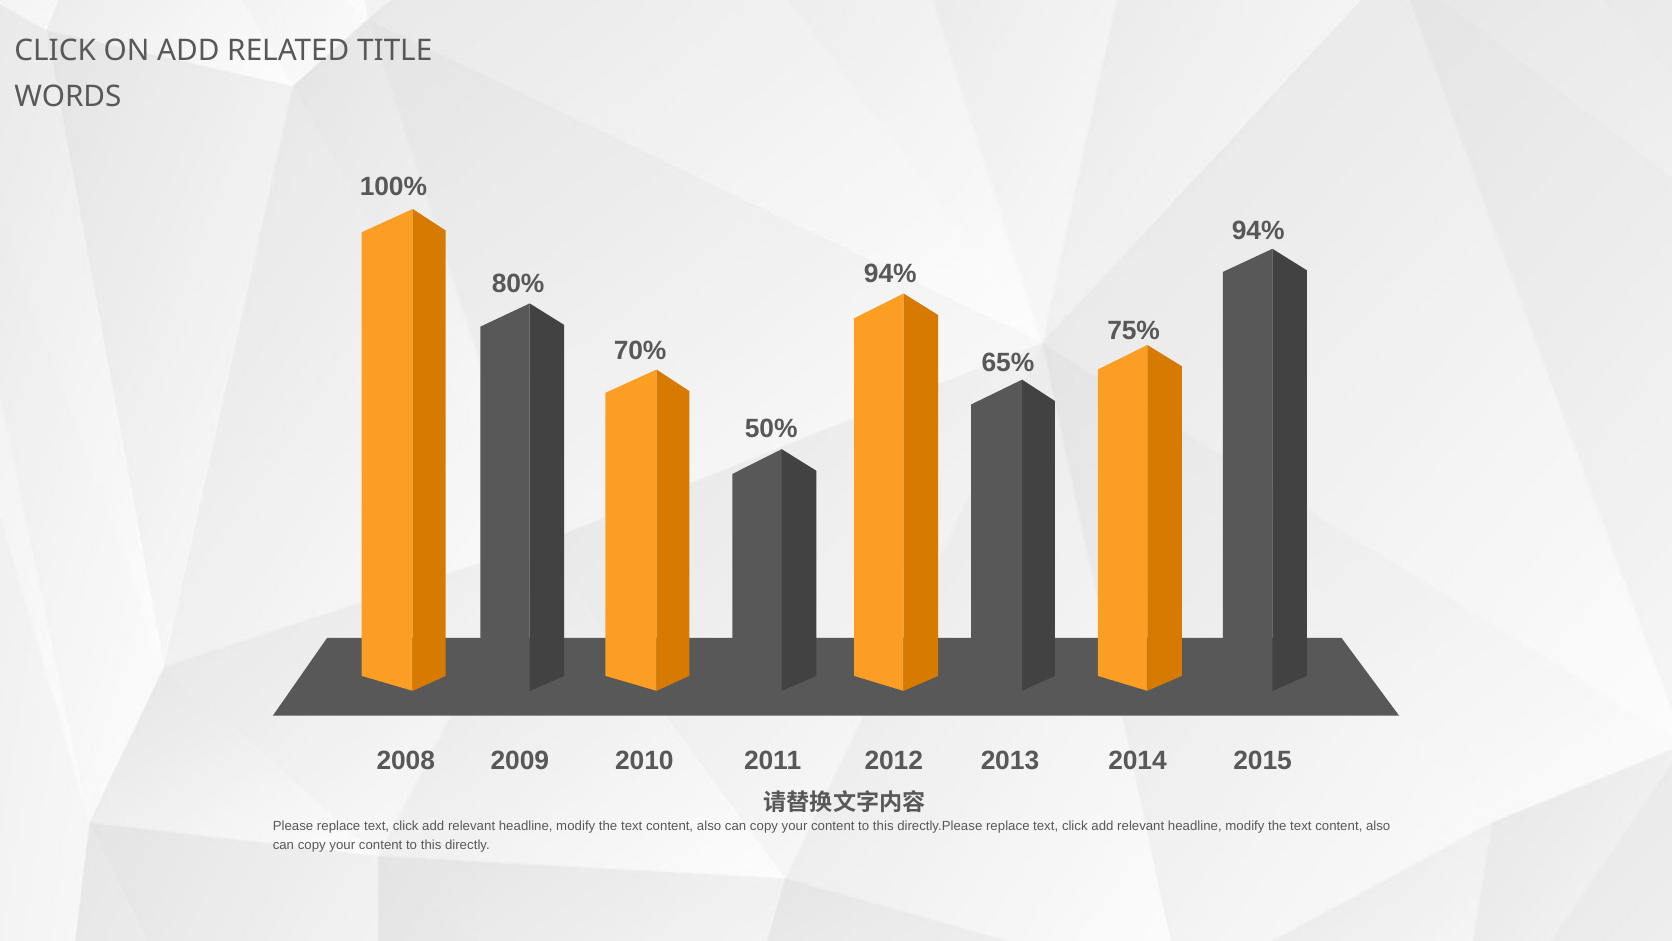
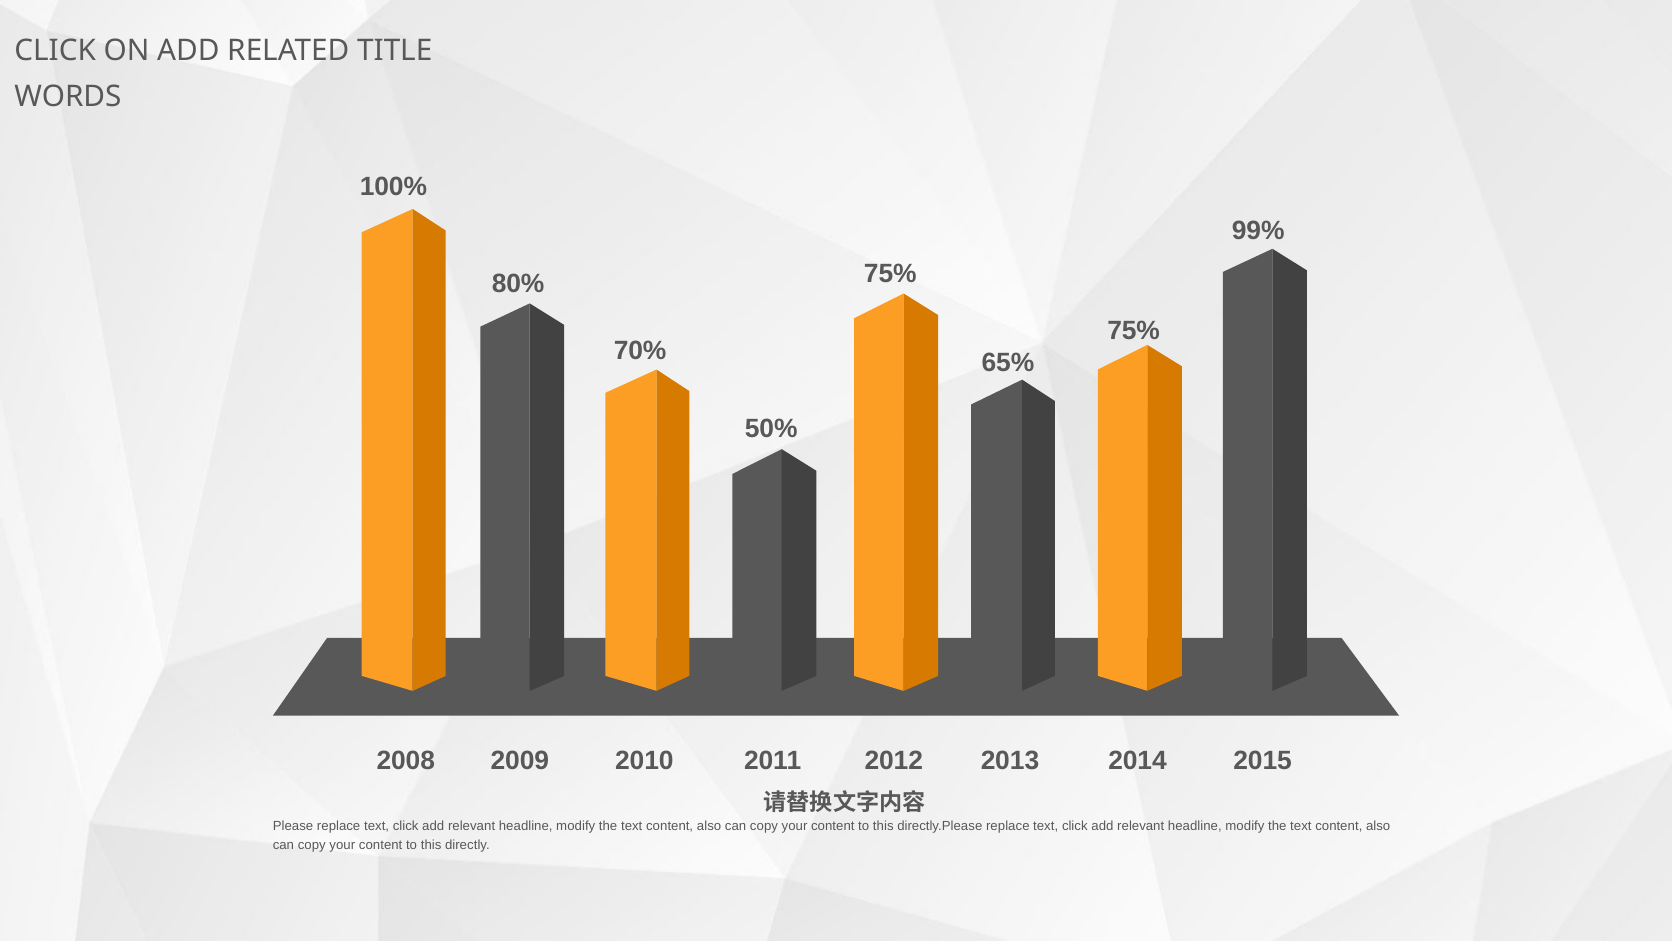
94% at (1258, 231): 94% -> 99%
94% at (890, 274): 94% -> 75%
